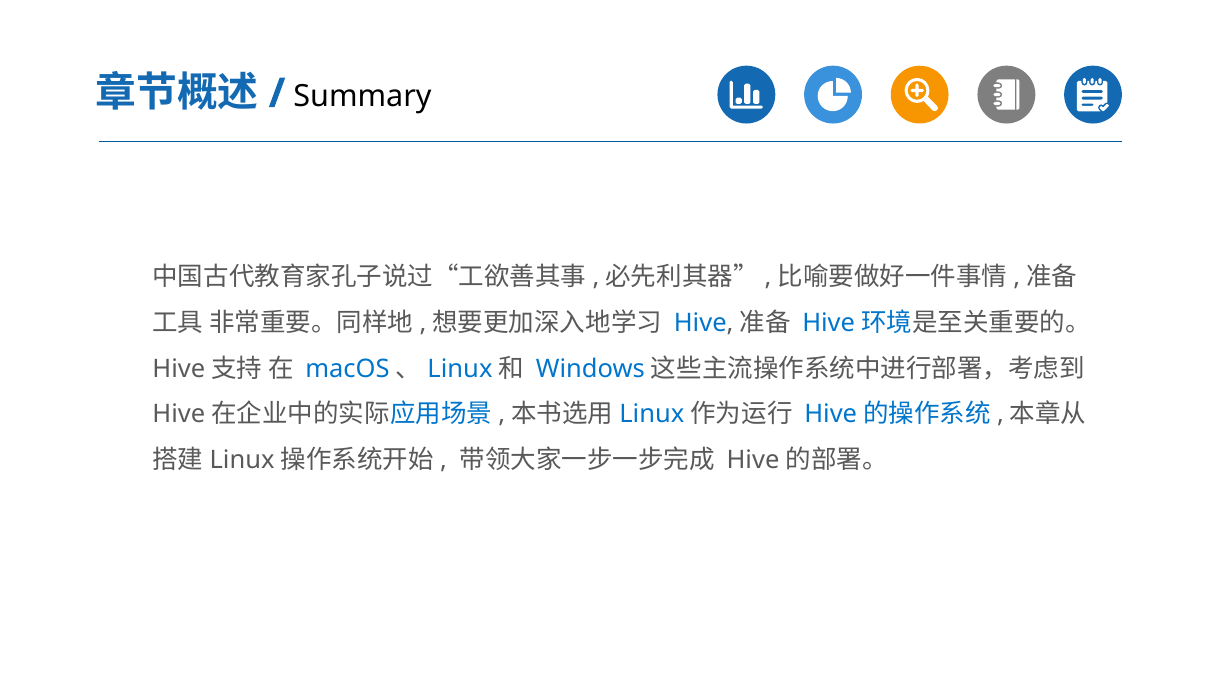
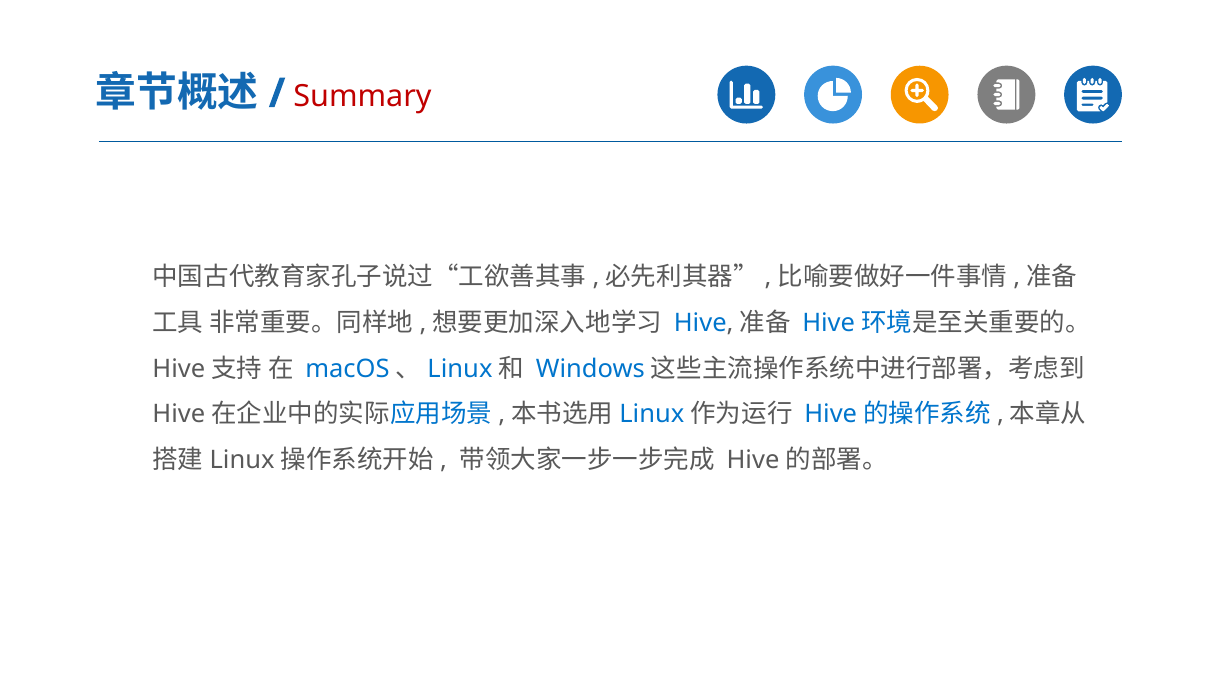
Summary colour: black -> red
